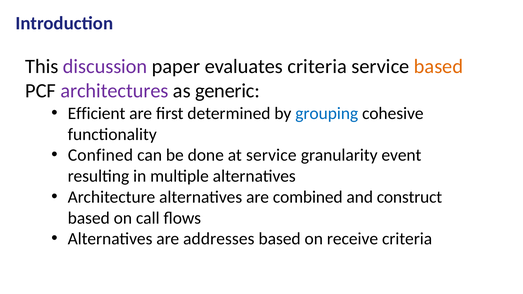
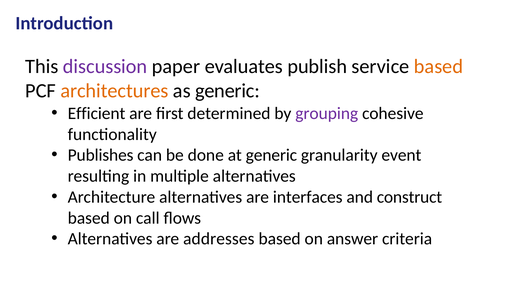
evaluates criteria: criteria -> publish
architectures colour: purple -> orange
grouping colour: blue -> purple
Confined: Confined -> Publishes
at service: service -> generic
combined: combined -> interfaces
receive: receive -> answer
